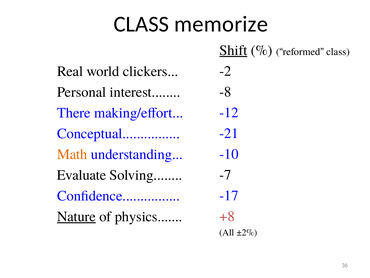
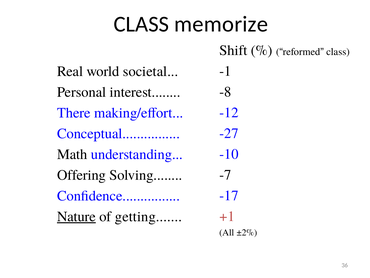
Shift underline: present -> none
-2: -2 -> -1
clickers: clickers -> societal
-21: -21 -> -27
Math colour: orange -> black
Evaluate: Evaluate -> Offering
+8: +8 -> +1
physics: physics -> getting
